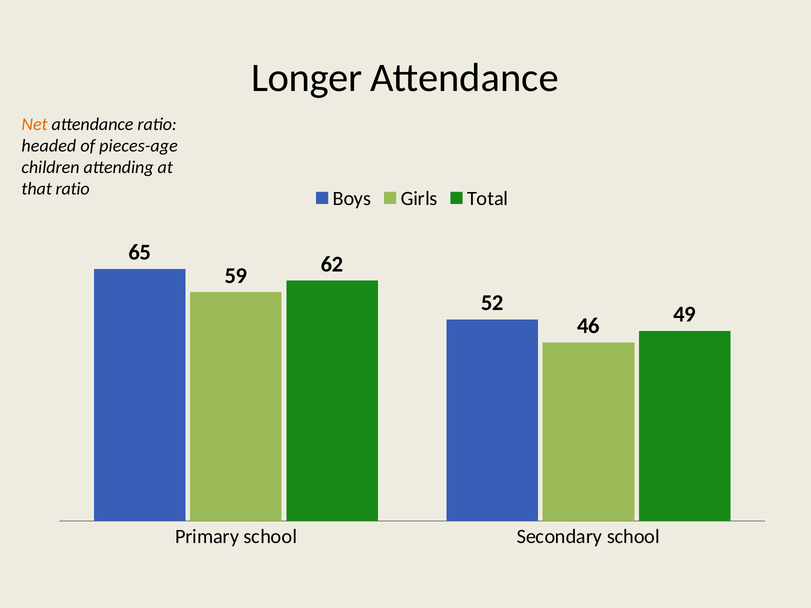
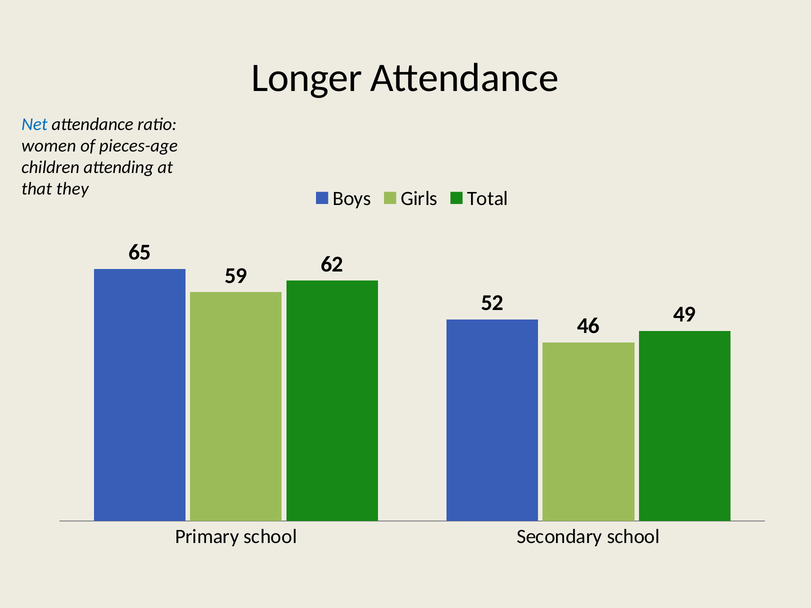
Net colour: orange -> blue
headed: headed -> women
that ratio: ratio -> they
